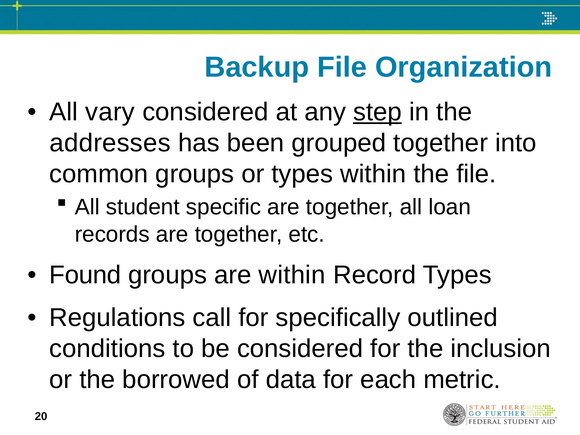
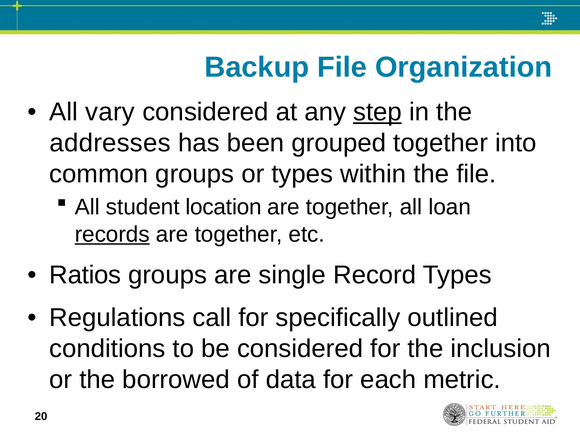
specific: specific -> location
records underline: none -> present
Found: Found -> Ratios
are within: within -> single
